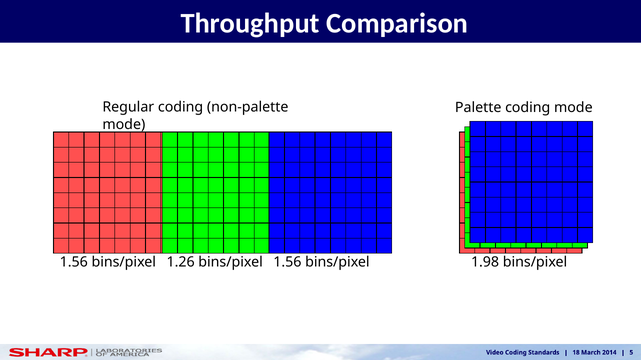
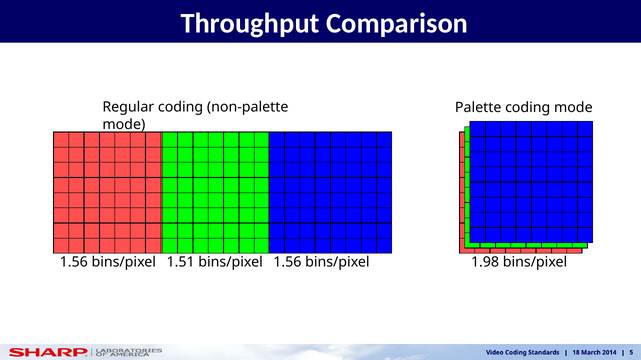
1.26: 1.26 -> 1.51
